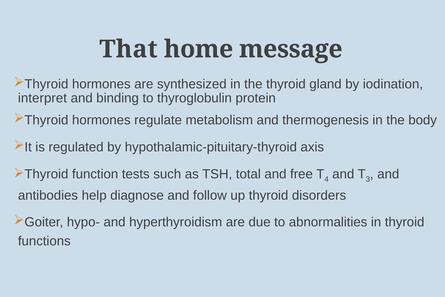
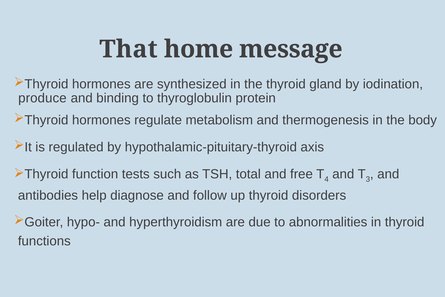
interpret: interpret -> produce
